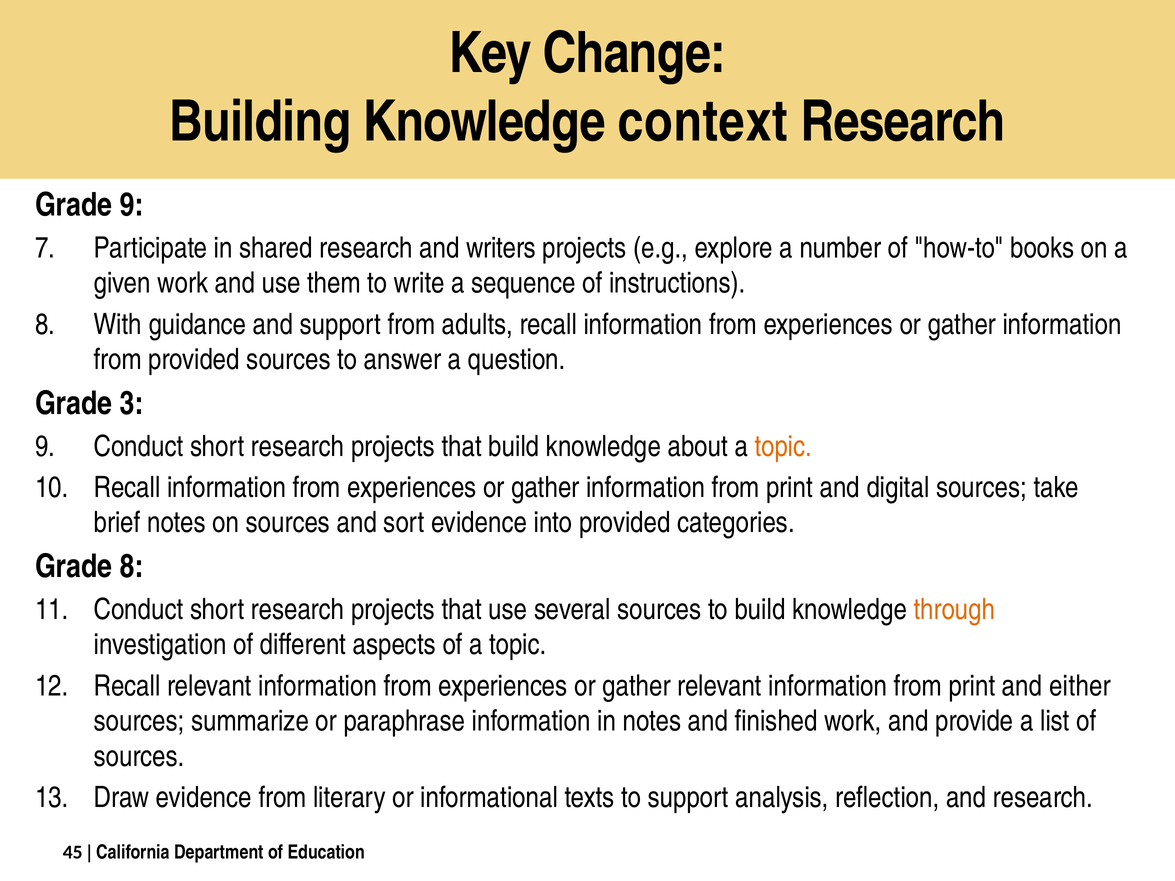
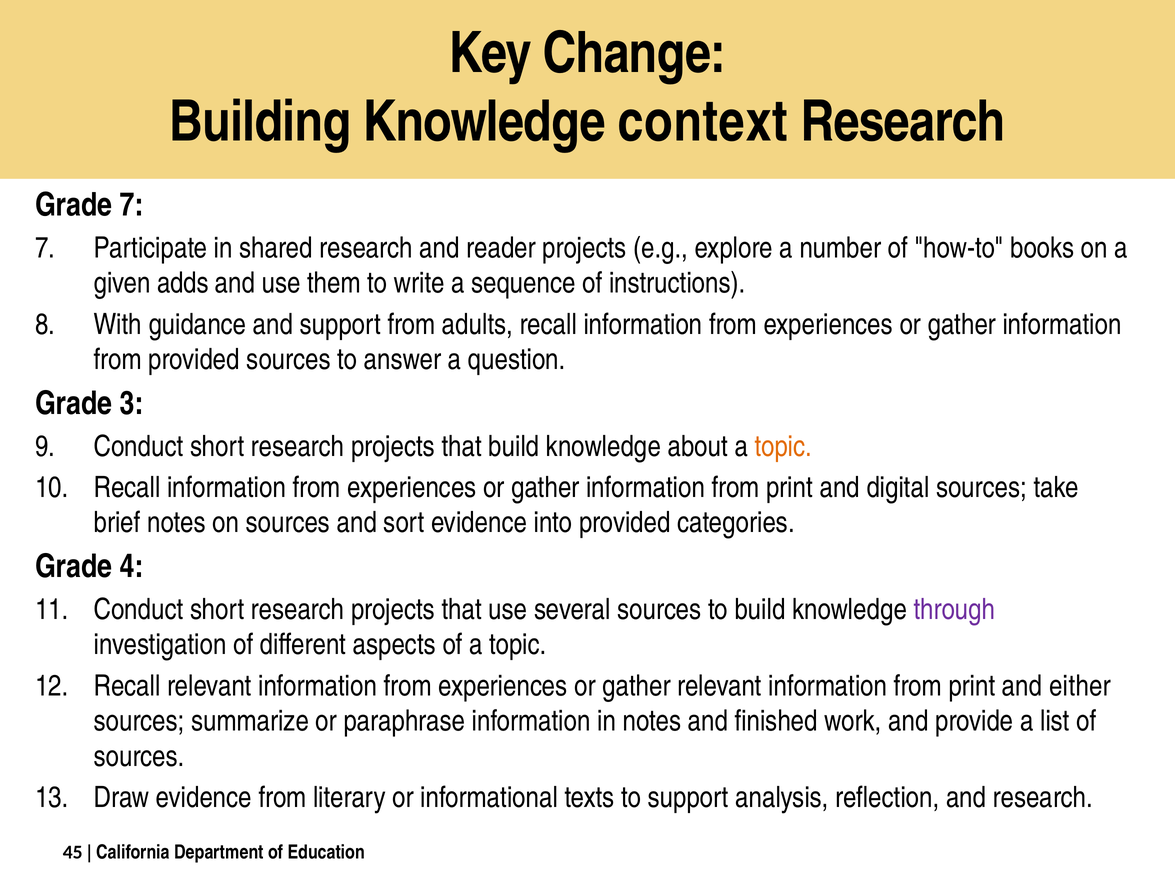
Grade 9: 9 -> 7
writers: writers -> reader
given work: work -> adds
Grade 8: 8 -> 4
through colour: orange -> purple
